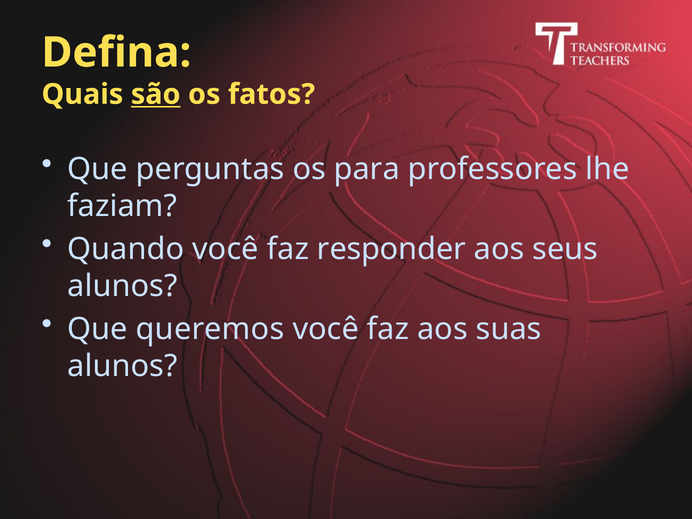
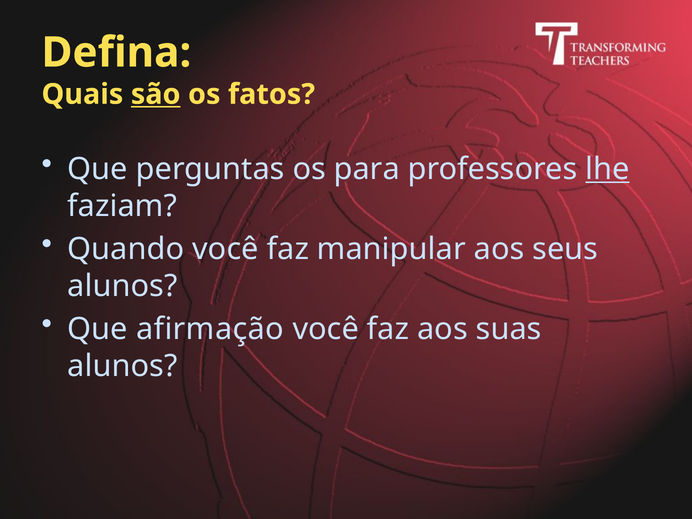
lhe underline: none -> present
responder: responder -> manipular
queremos: queremos -> afirmação
